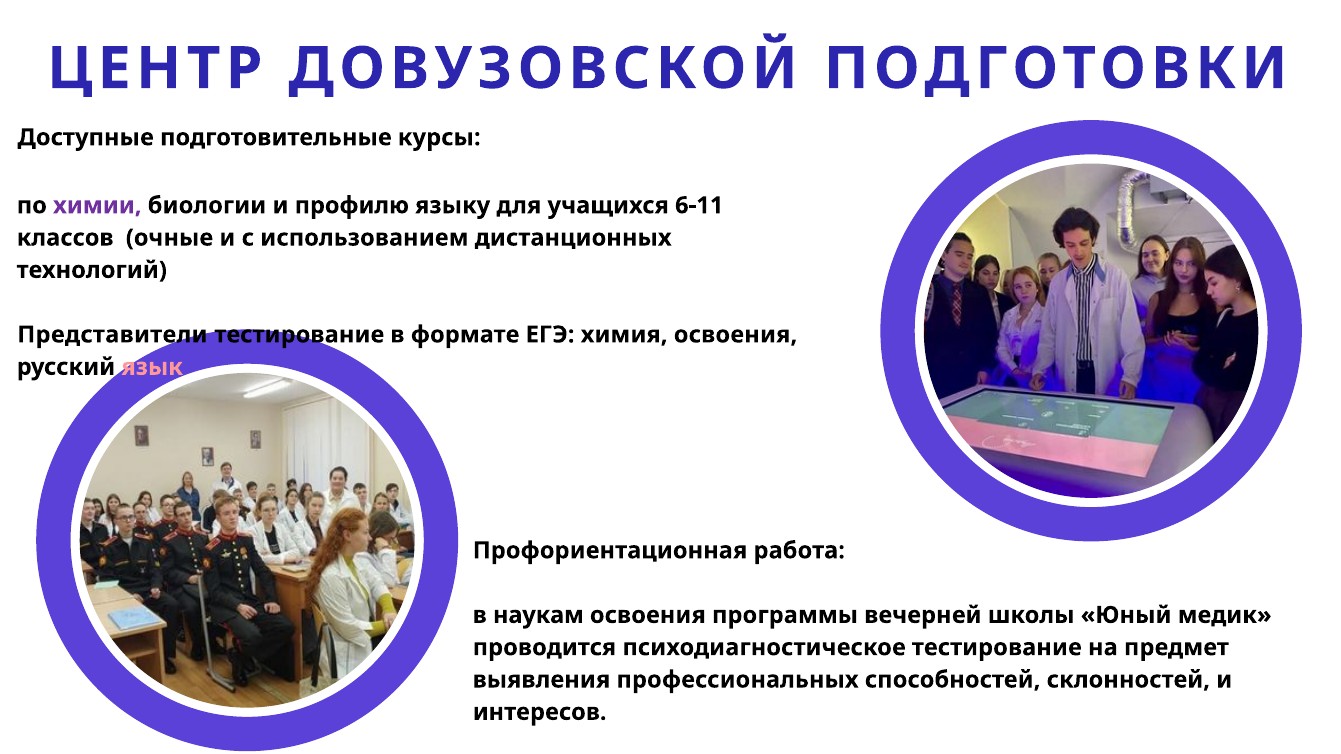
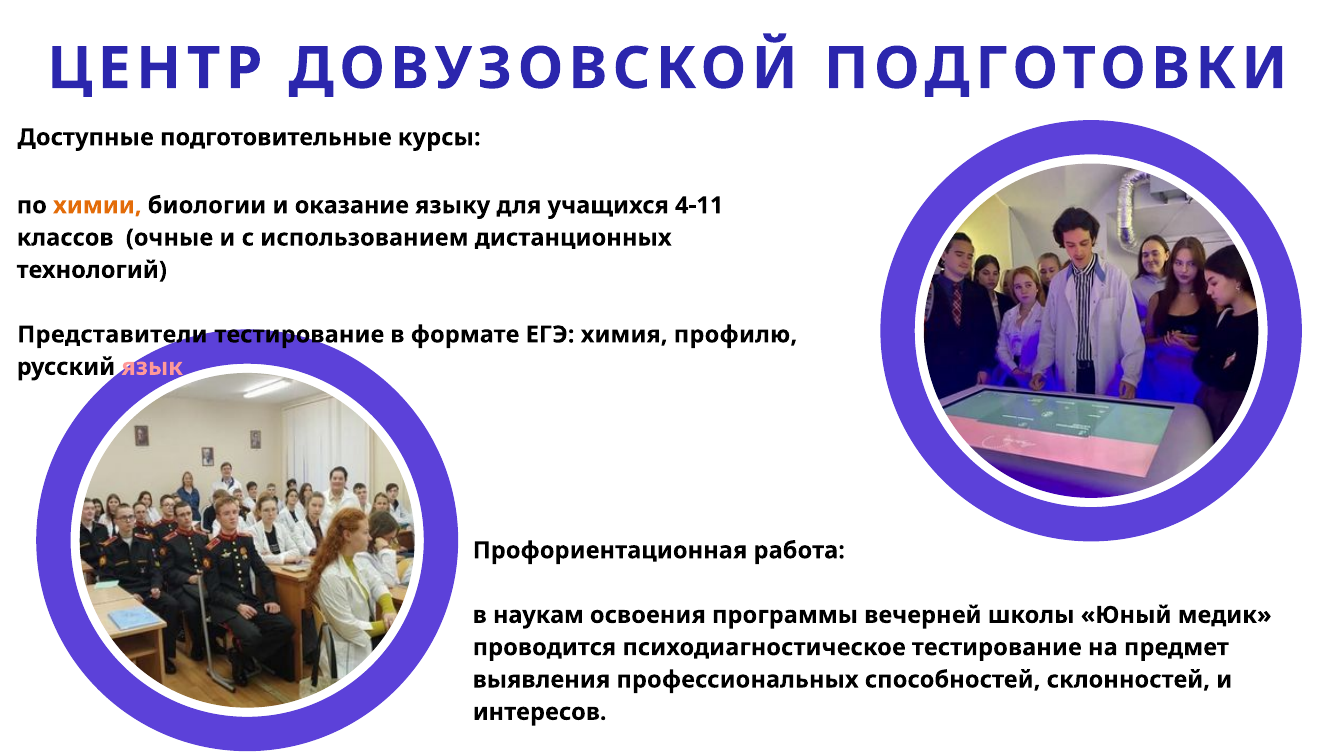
химии colour: purple -> orange
профилю: профилю -> оказание
6-11: 6-11 -> 4-11
химия освоения: освоения -> профилю
